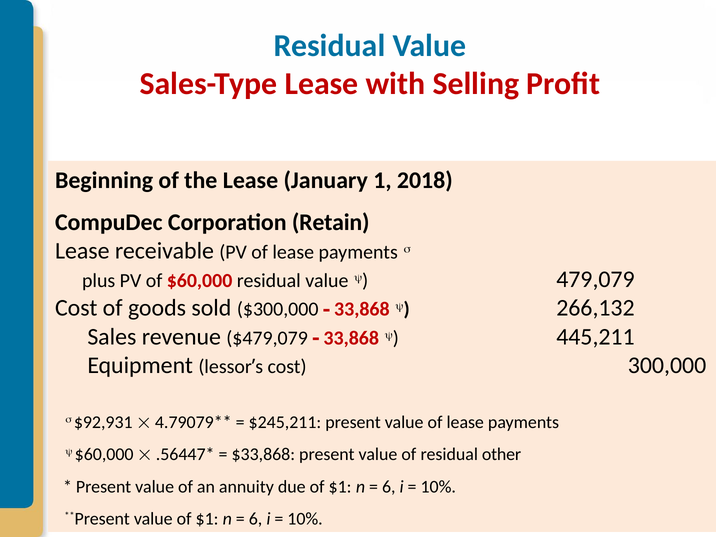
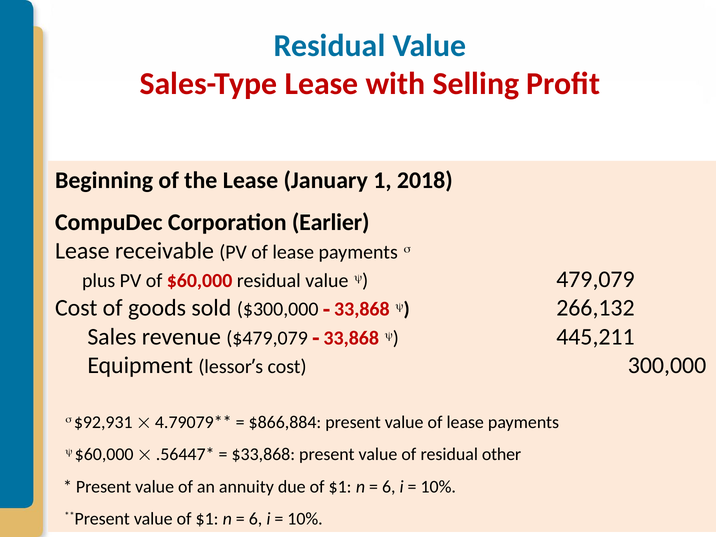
Retain: Retain -> Earlier
$245,211: $245,211 -> $866,884
